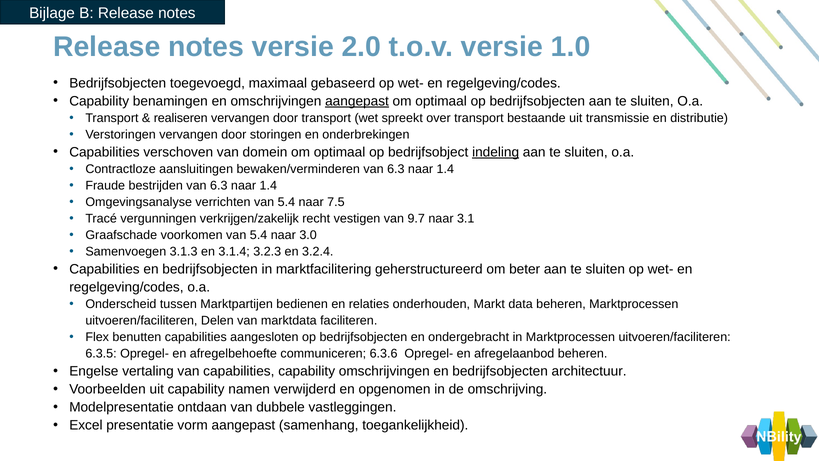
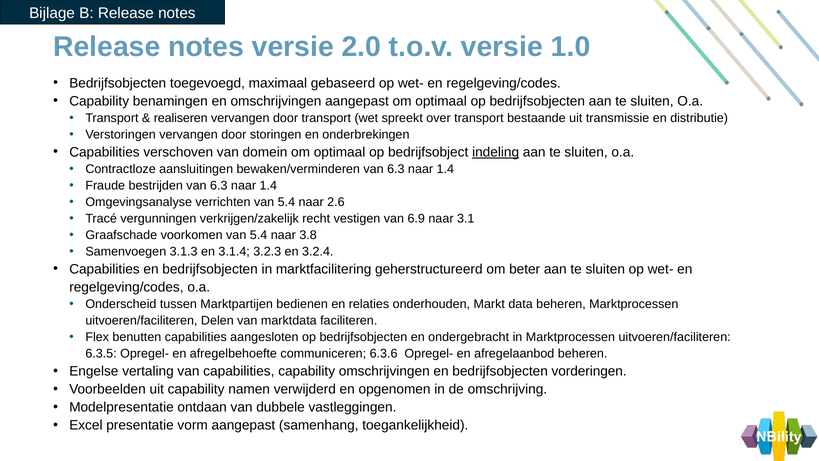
aangepast at (357, 101) underline: present -> none
7.5: 7.5 -> 2.6
9.7: 9.7 -> 6.9
3.0: 3.0 -> 3.8
architectuur: architectuur -> vorderingen
